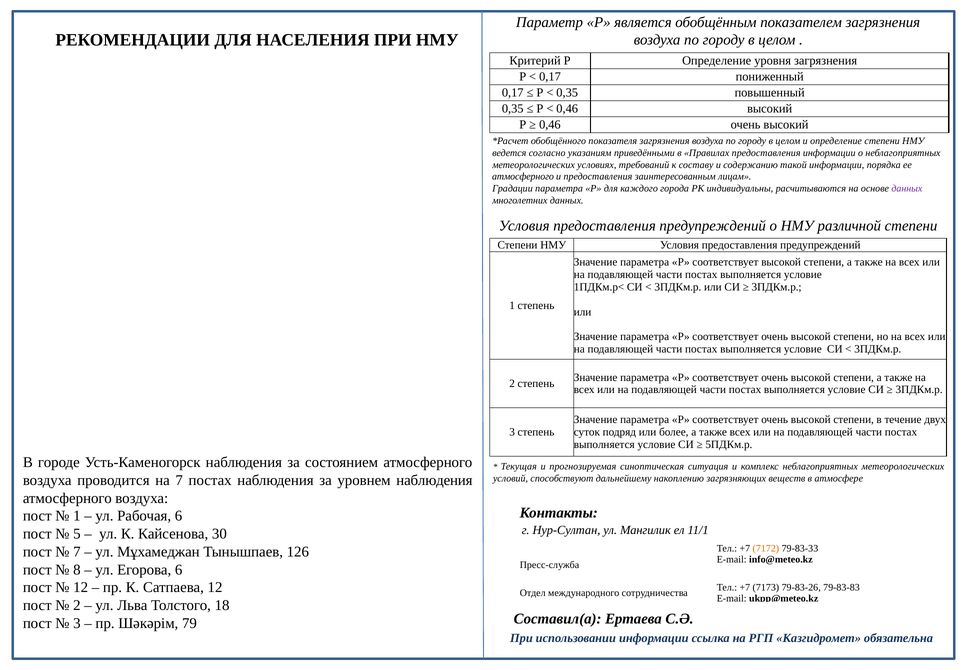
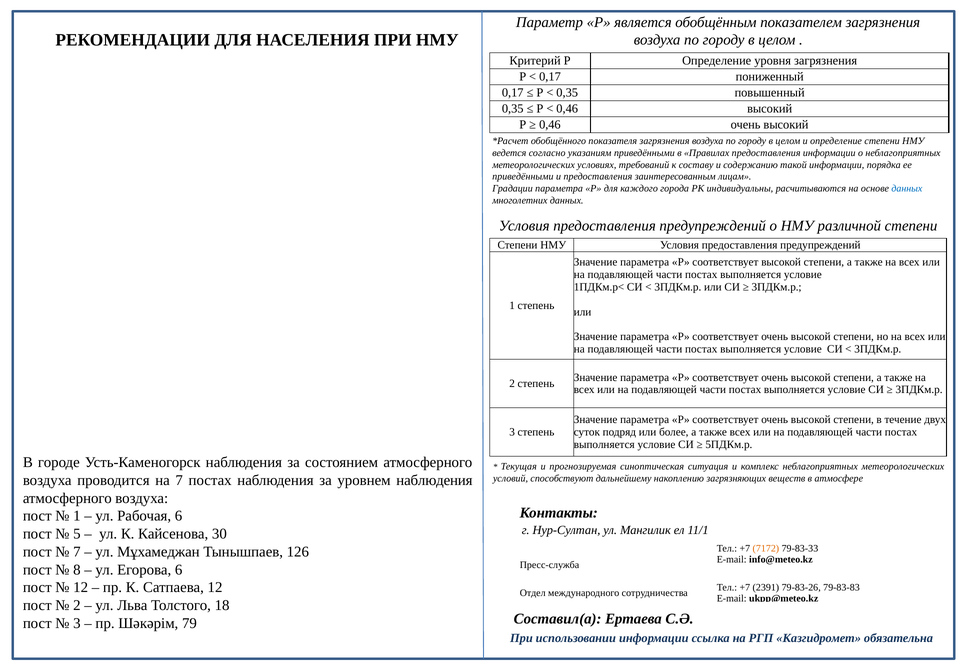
атмосферного at (523, 177): атмосферного -> приведёнными
данных at (907, 188) colour: purple -> blue
7173: 7173 -> 2391
